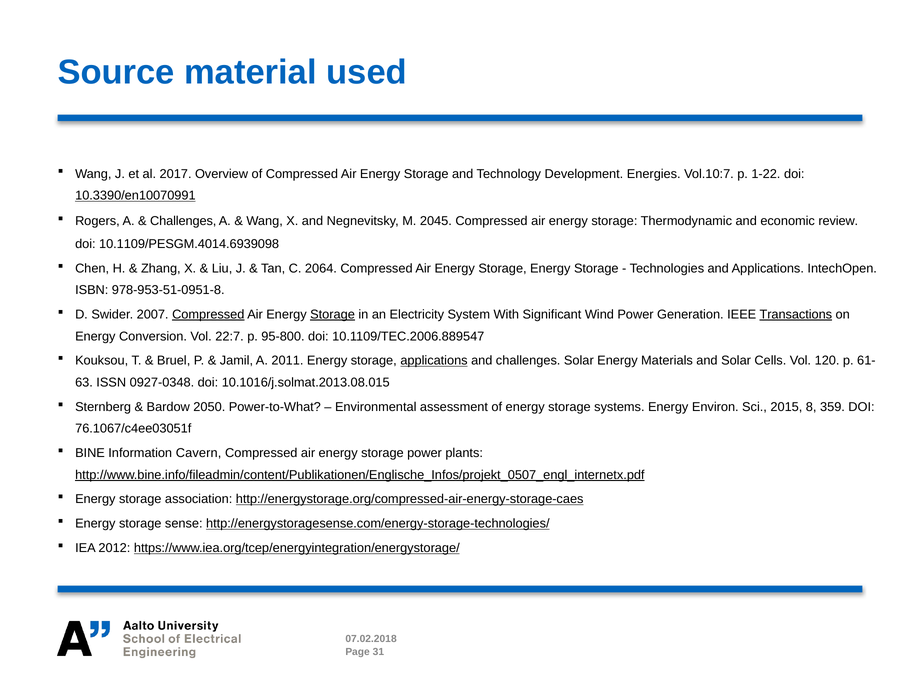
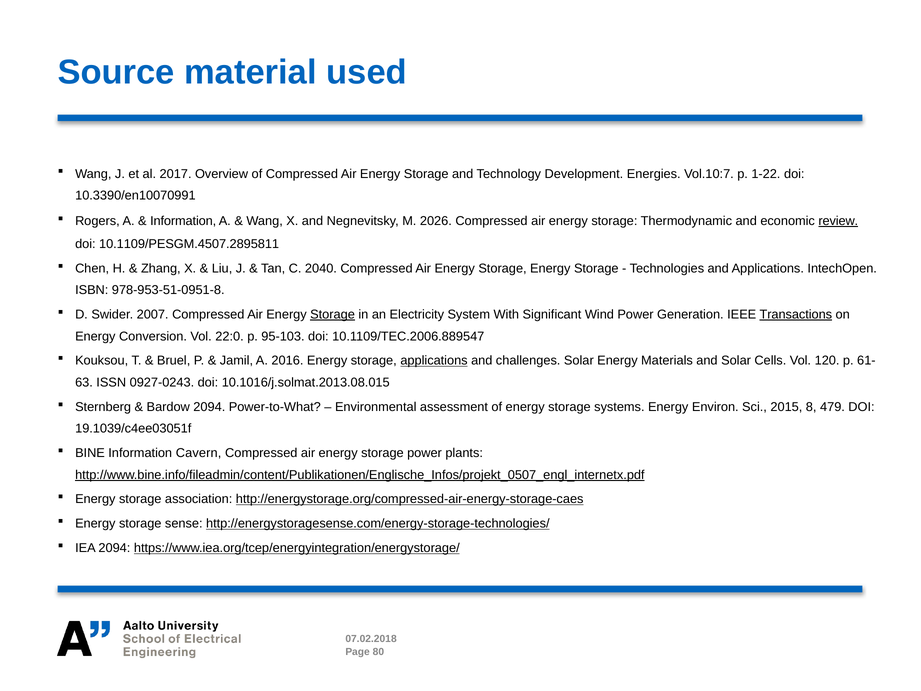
10.3390/en10070991 underline: present -> none
Challenges at (183, 221): Challenges -> Information
2045: 2045 -> 2026
review underline: none -> present
10.1109/PESGM.4014.6939098: 10.1109/PESGM.4014.6939098 -> 10.1109/PESGM.4507.2895811
2064: 2064 -> 2040
Compressed at (208, 314) underline: present -> none
22:7: 22:7 -> 22:0
95-800: 95-800 -> 95-103
2011: 2011 -> 2016
0927-0348: 0927-0348 -> 0927-0243
Bardow 2050: 2050 -> 2094
359: 359 -> 479
76.1067/c4ee03051f: 76.1067/c4ee03051f -> 19.1039/c4ee03051f
IEA 2012: 2012 -> 2094
31: 31 -> 80
